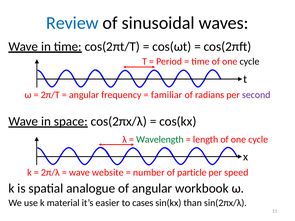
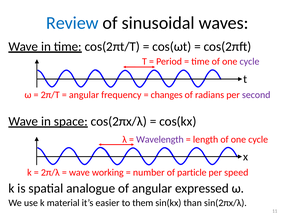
cycle at (249, 62) colour: black -> purple
familiar: familiar -> changes
Wavelength colour: green -> purple
website: website -> working
workbook: workbook -> expressed
cases: cases -> them
